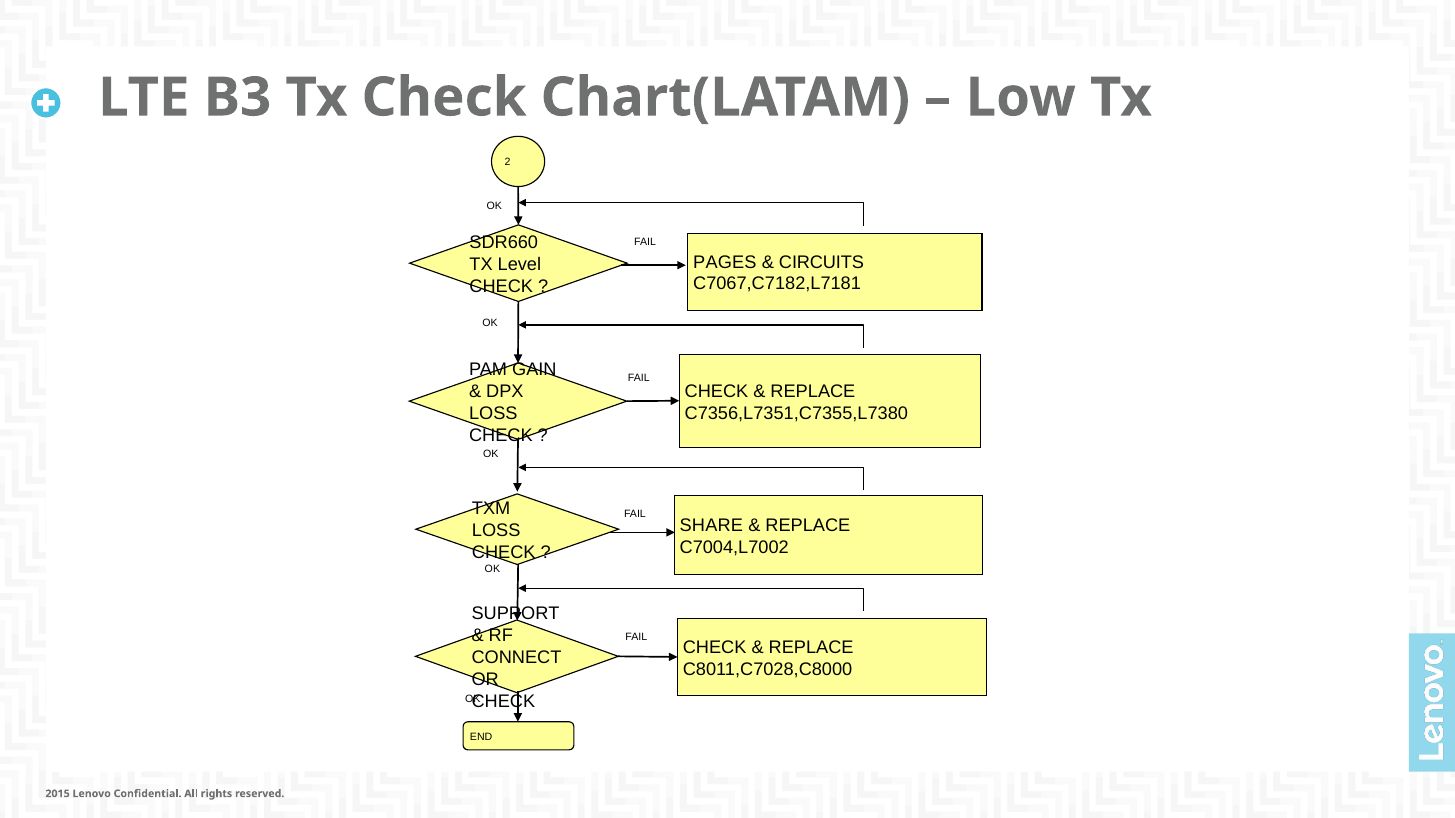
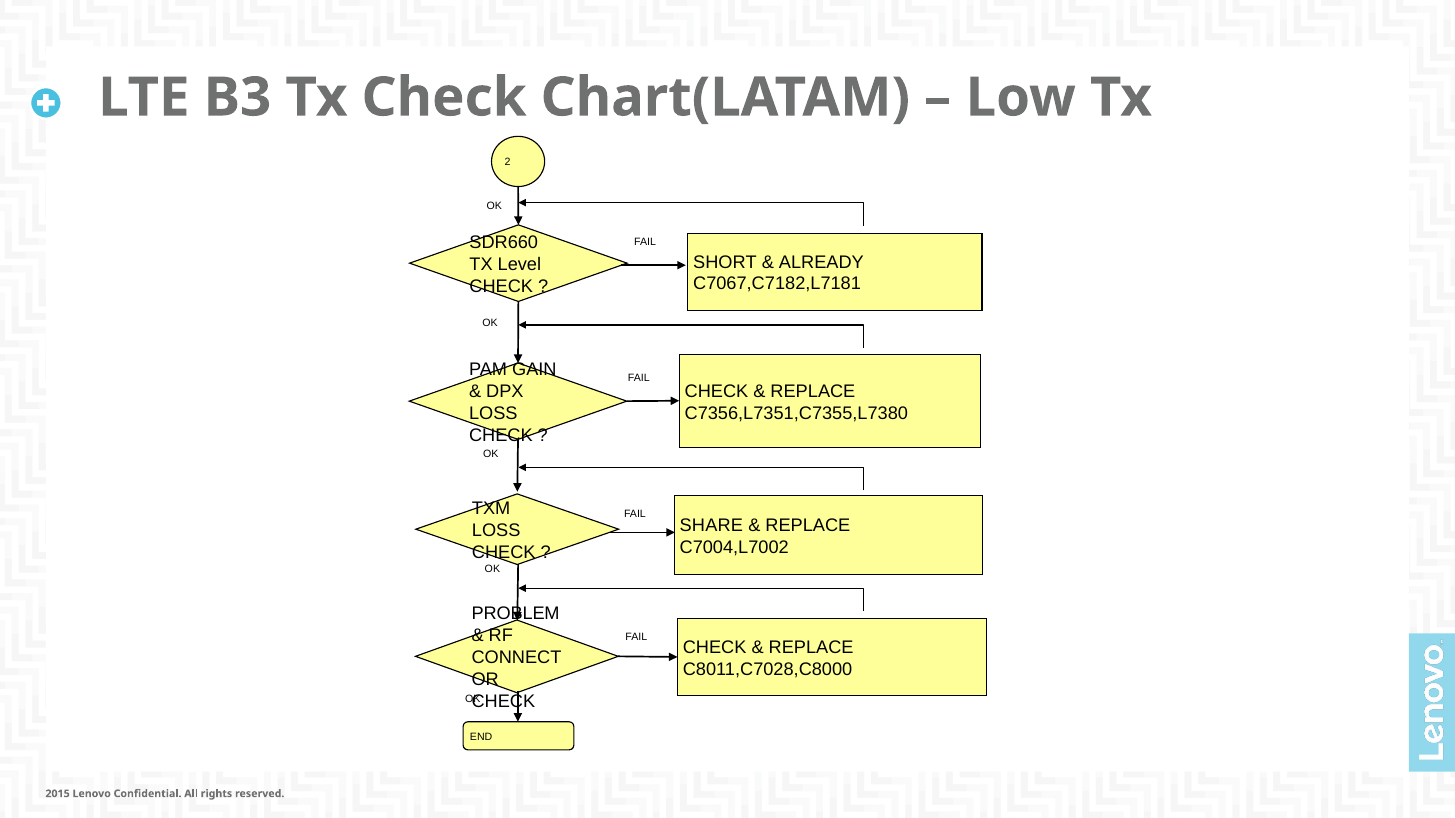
PAGES: PAGES -> SHORT
CIRCUITS: CIRCUITS -> ALREADY
SUPPORT: SUPPORT -> PROBLEM
